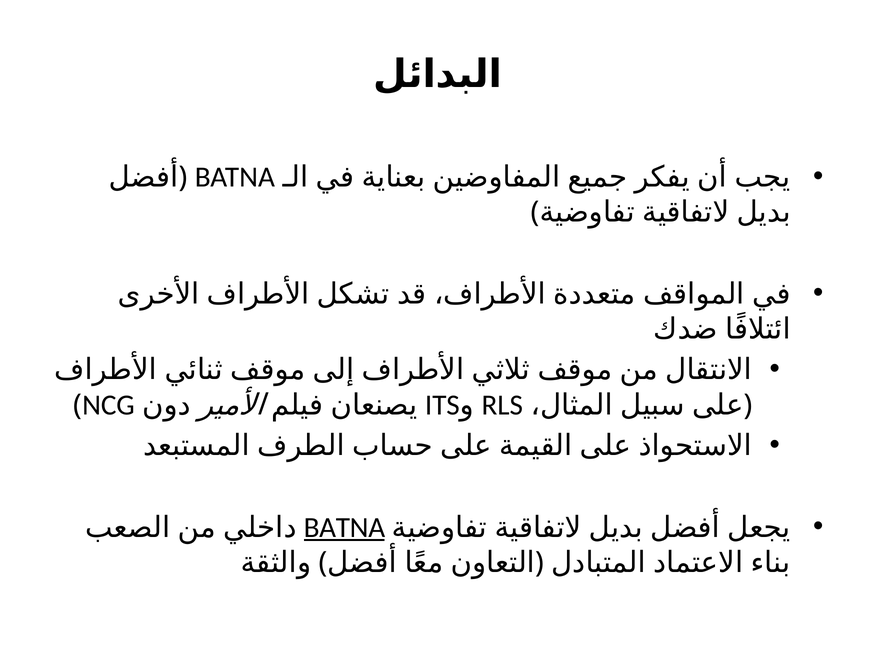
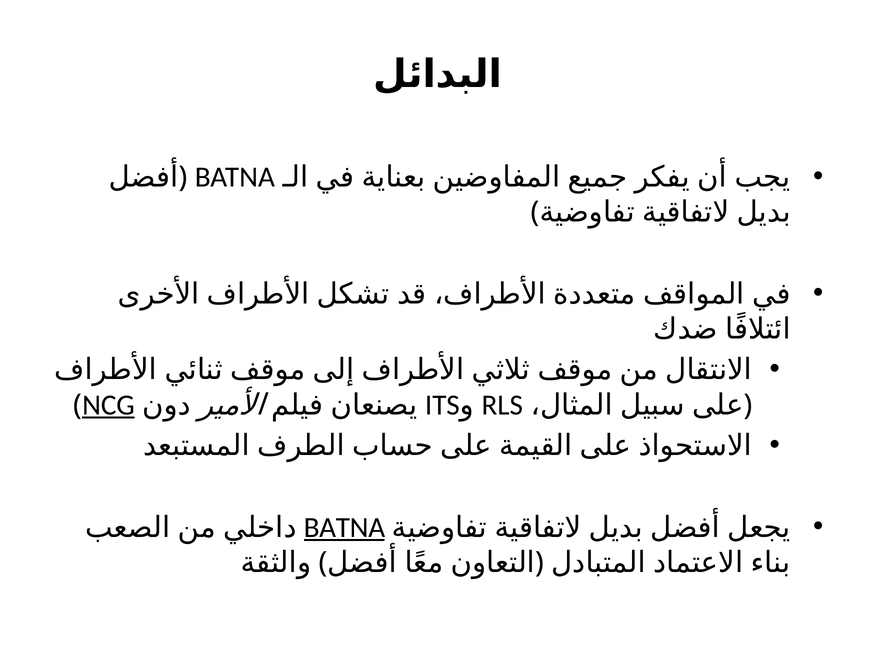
NCG underline: none -> present
